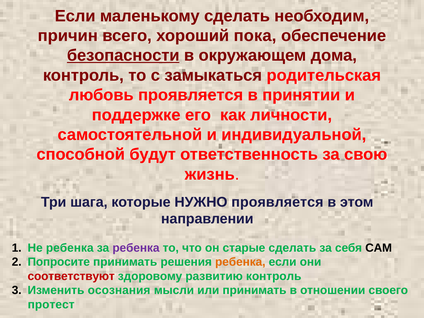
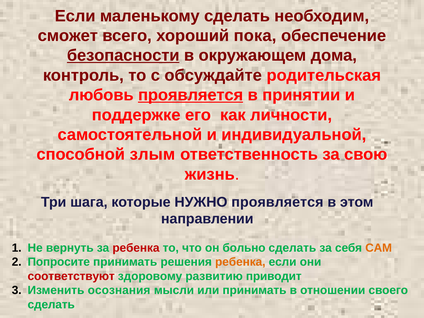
причин: причин -> сможет
замыкаться: замыкаться -> обсуждайте
проявляется at (191, 95) underline: none -> present
будут: будут -> злым
Не ребенка: ребенка -> вернуть
ребенка at (136, 248) colour: purple -> red
старые: старые -> больно
САМ colour: black -> orange
развитию контроль: контроль -> приводит
протест at (51, 304): протест -> сделать
